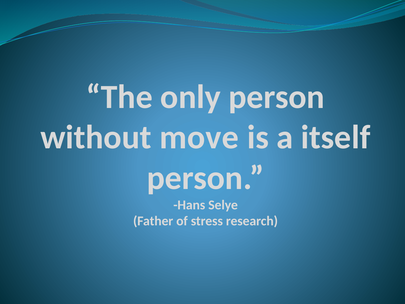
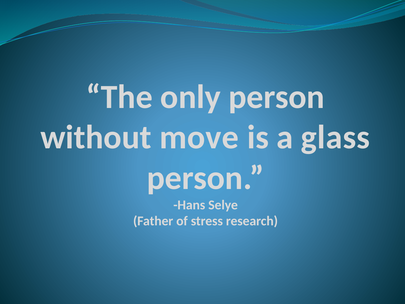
itself: itself -> glass
